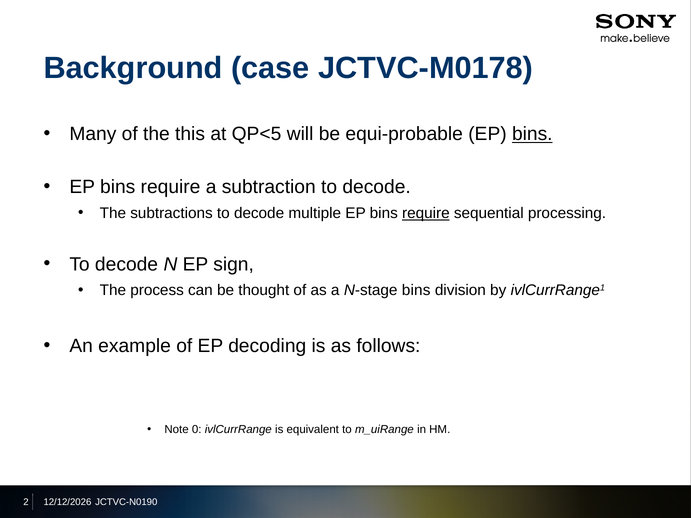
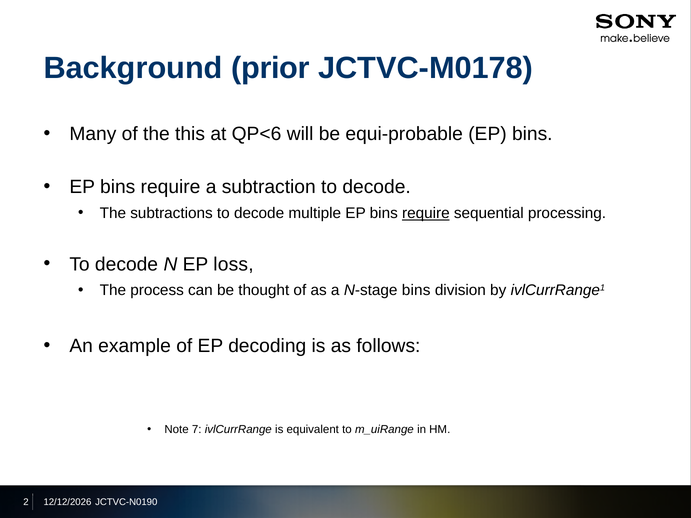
case: case -> prior
QP<5: QP<5 -> QP<6
bins at (532, 134) underline: present -> none
sign: sign -> loss
0: 0 -> 7
